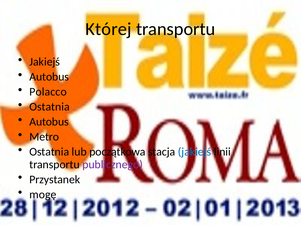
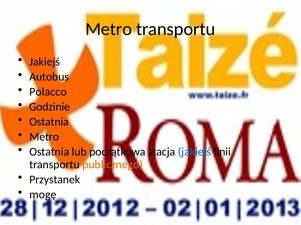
Której at (109, 29): Której -> Metro
Ostatnia at (49, 107): Ostatnia -> Godzinie
Autobus at (49, 122): Autobus -> Ostatnia
publicznego colour: purple -> orange
